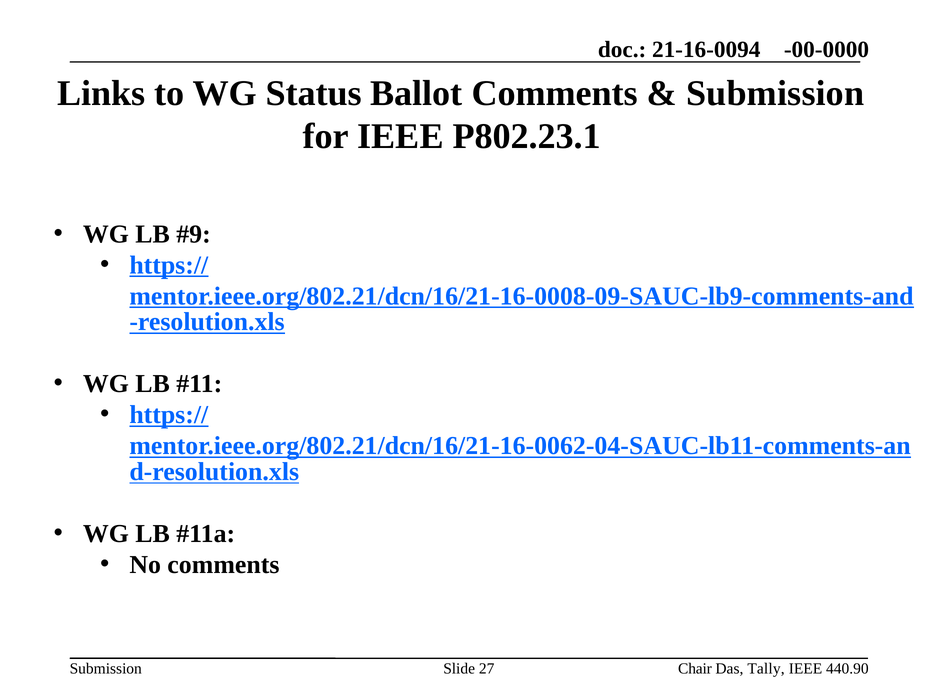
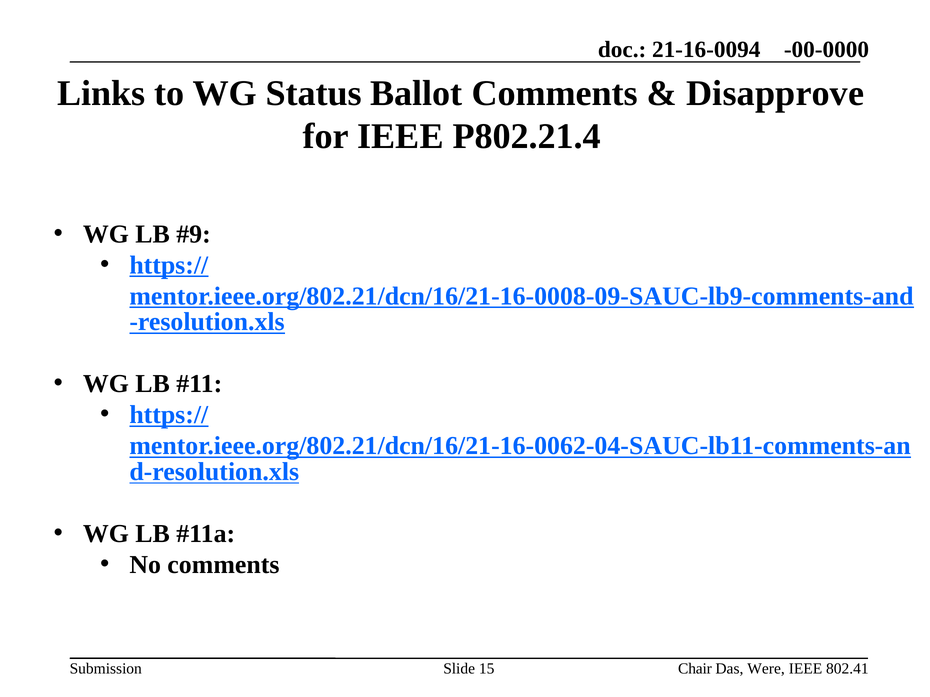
Submission at (775, 93): Submission -> Disapprove
P802.23.1: P802.23.1 -> P802.21.4
27: 27 -> 15
Tally: Tally -> Were
440.90: 440.90 -> 802.41
